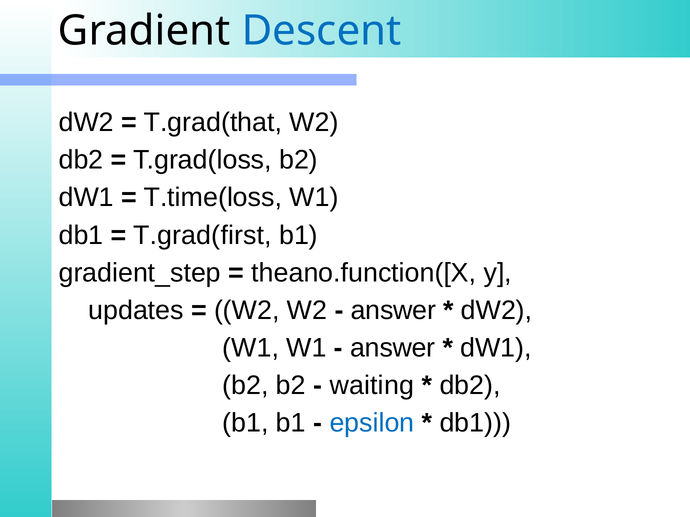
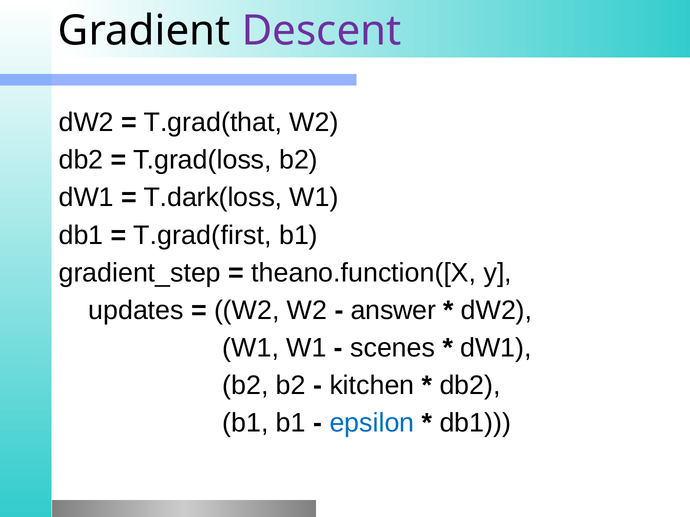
Descent colour: blue -> purple
T.time(loss: T.time(loss -> T.dark(loss
answer at (393, 348): answer -> scenes
waiting: waiting -> kitchen
